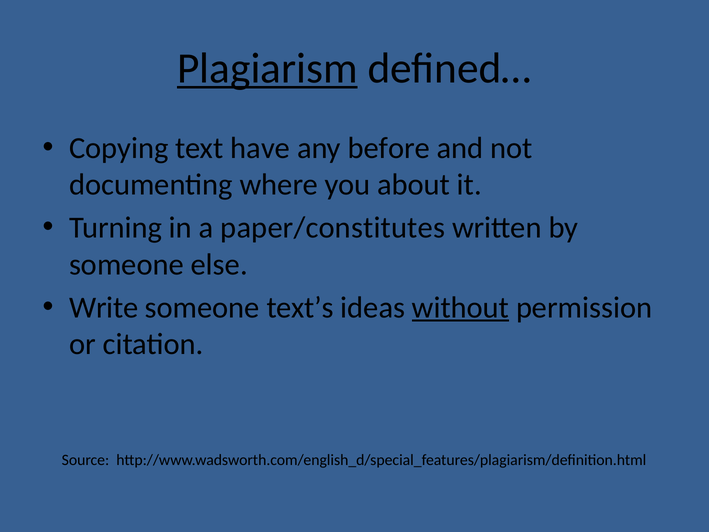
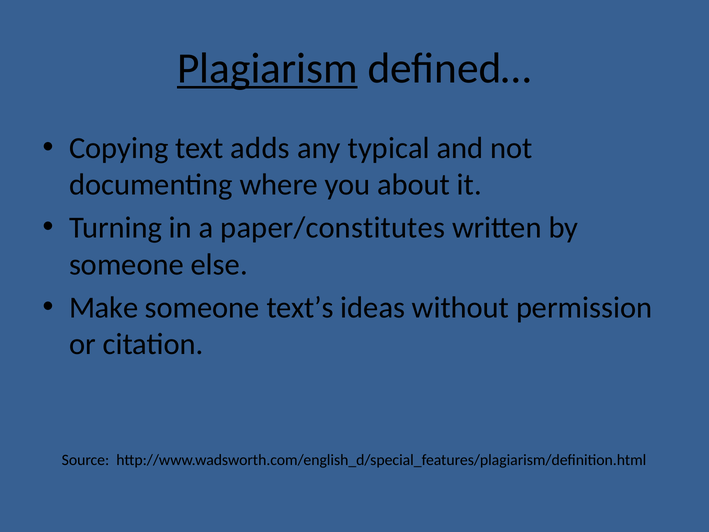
have: have -> adds
before: before -> typical
Write: Write -> Make
without underline: present -> none
